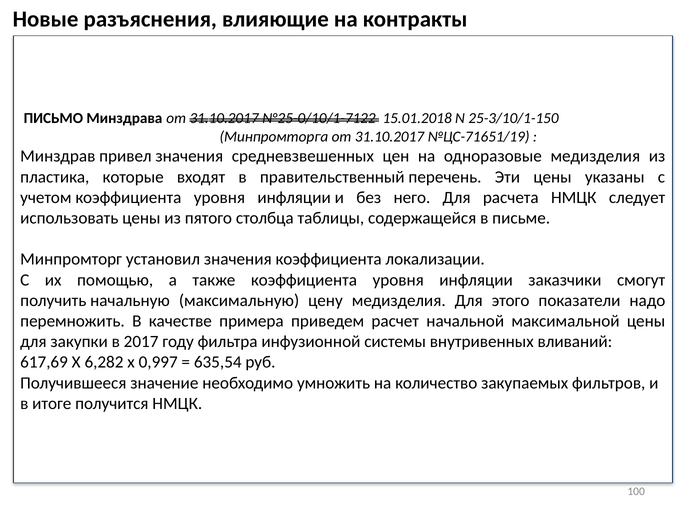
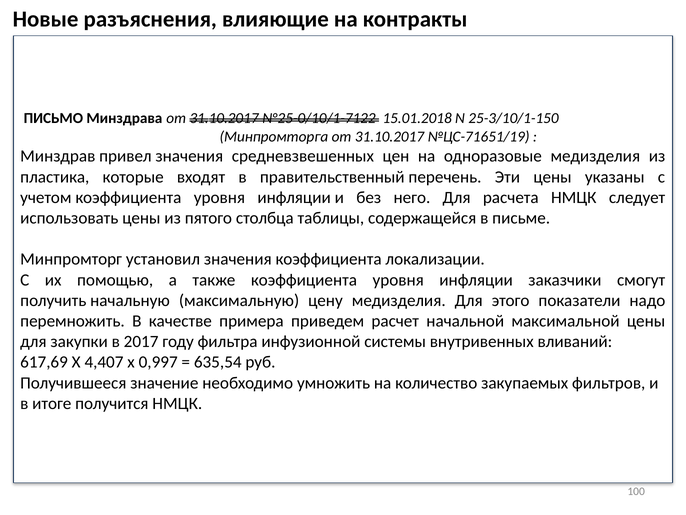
6,282: 6,282 -> 4,407
